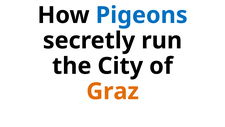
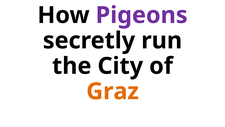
Pigeons colour: blue -> purple
